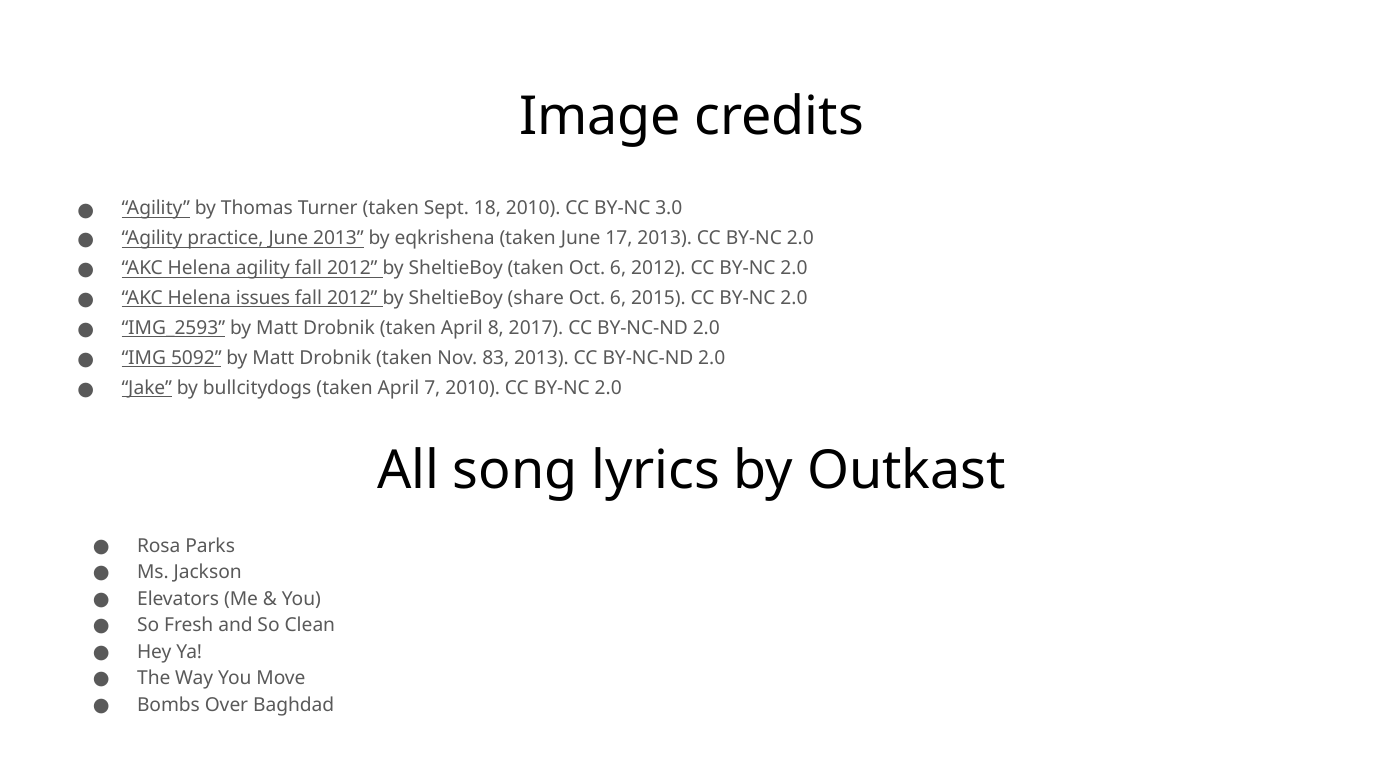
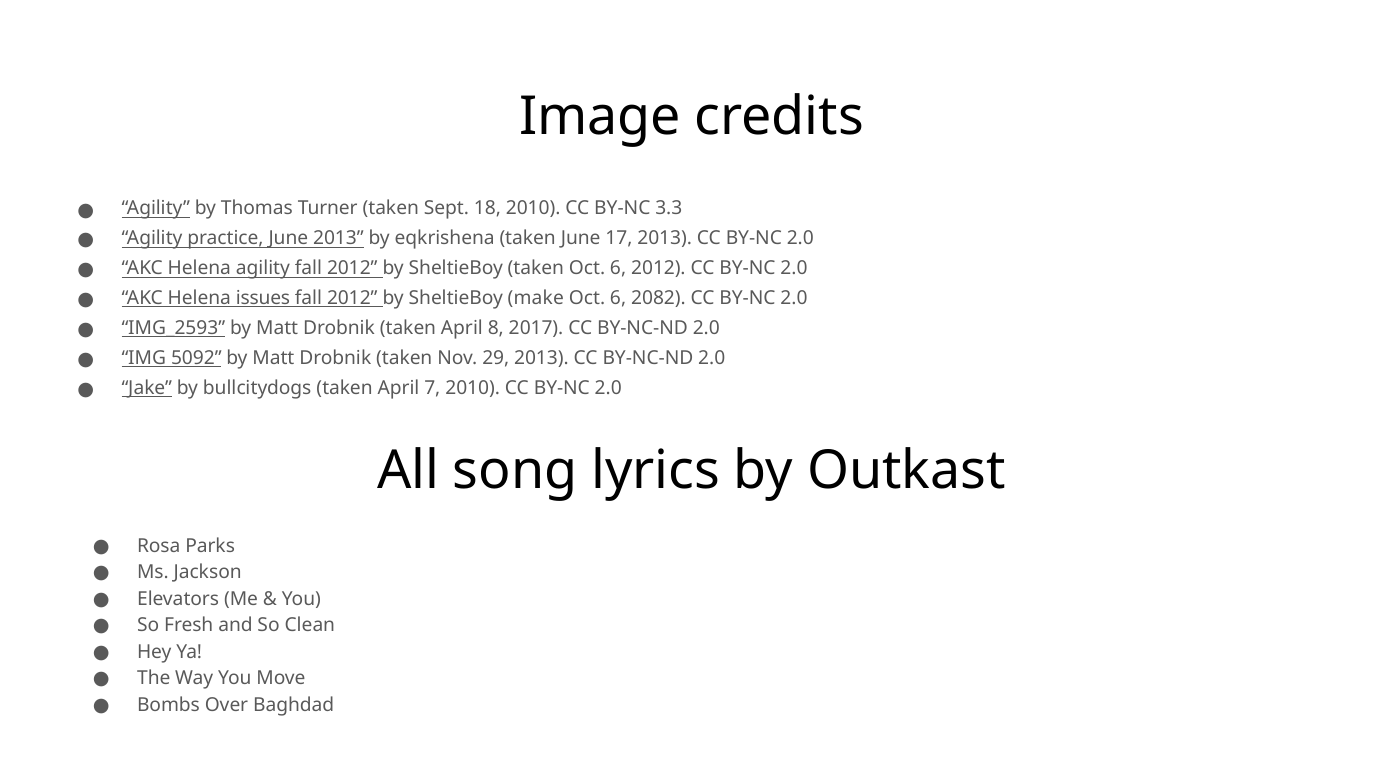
3.0: 3.0 -> 3.3
share: share -> make
2015: 2015 -> 2082
83: 83 -> 29
